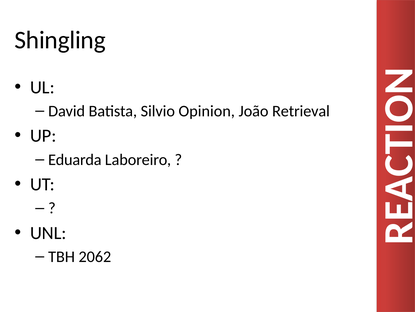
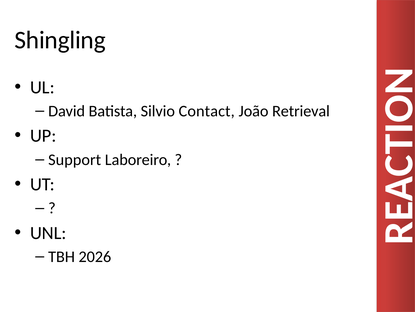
Opinion: Opinion -> Contact
Eduarda: Eduarda -> Support
2062: 2062 -> 2026
